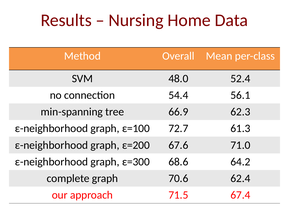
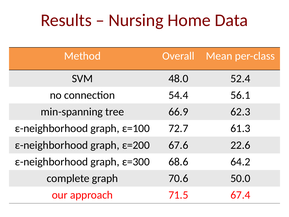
71.0: 71.0 -> 22.6
62.4: 62.4 -> 50.0
